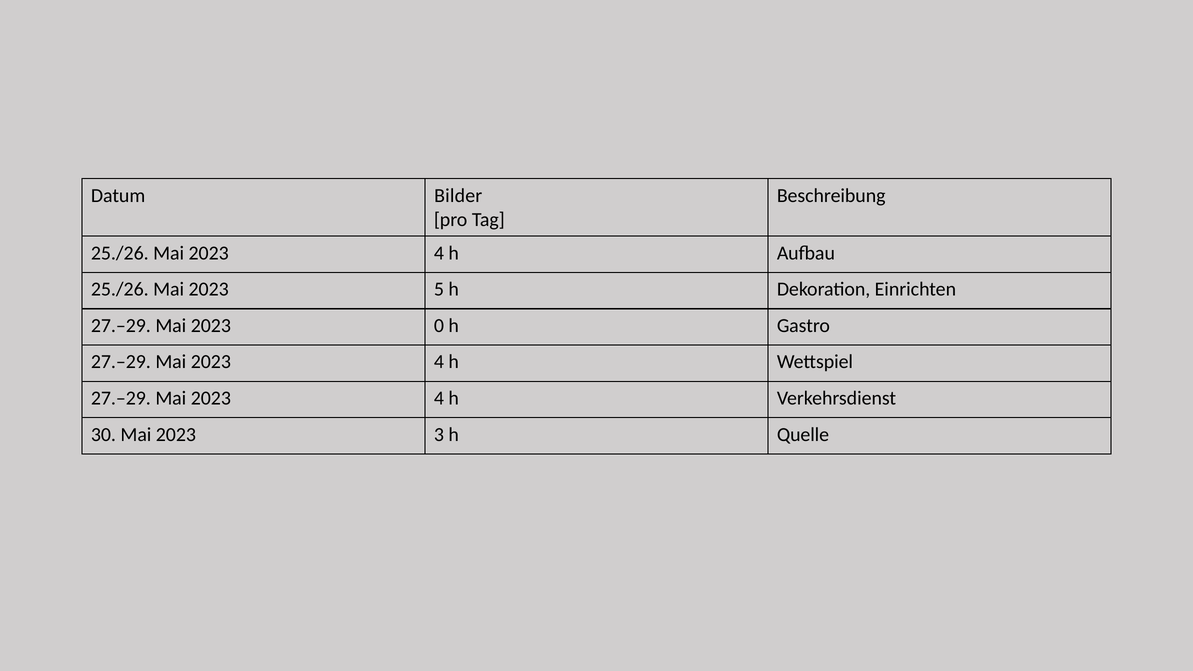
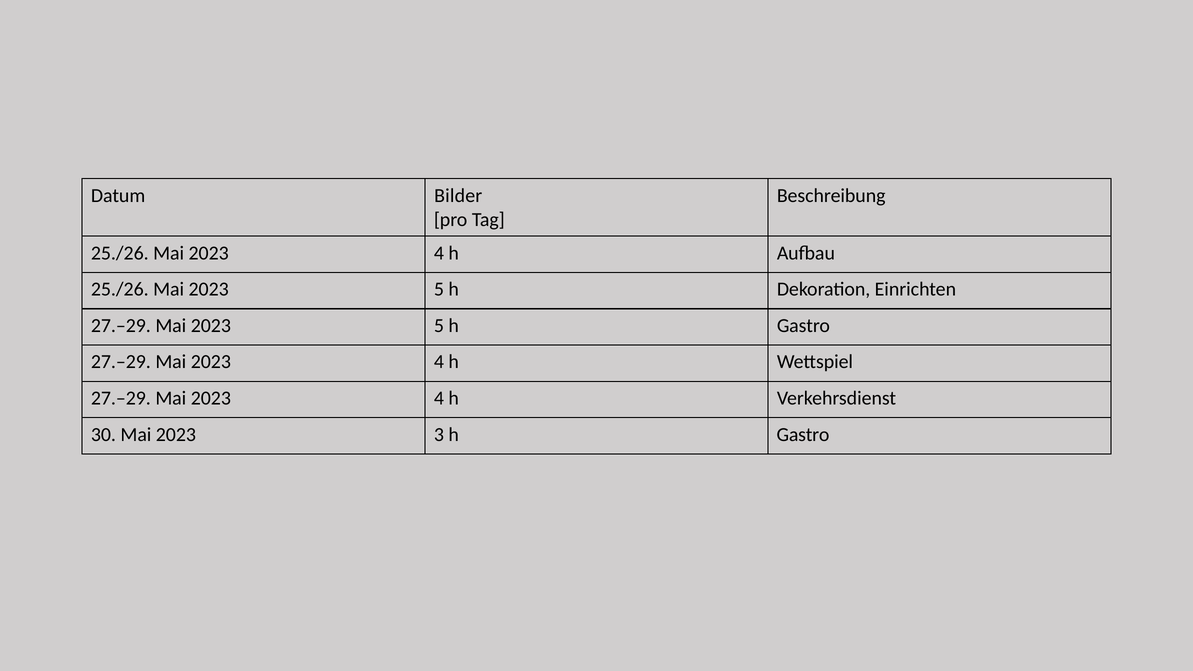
27.–29 Mai 2023 0: 0 -> 5
3 h Quelle: Quelle -> Gastro
